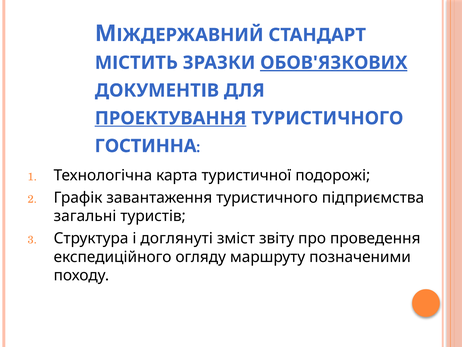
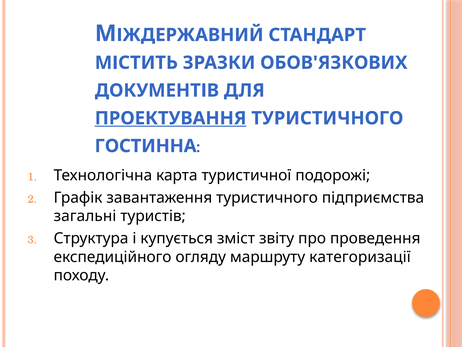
ОБОВ'ЯЗКОВИХ underline: present -> none
доглянуті: доглянуті -> купується
позначеними: позначеними -> категоризації
